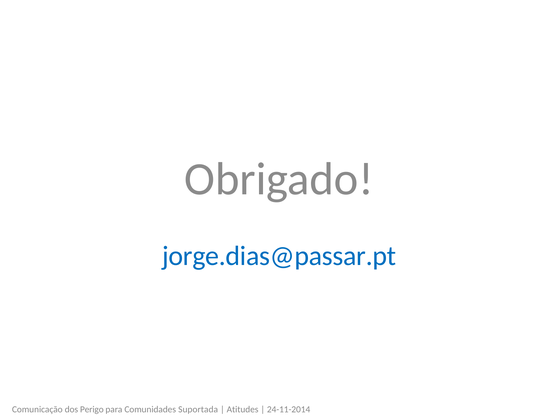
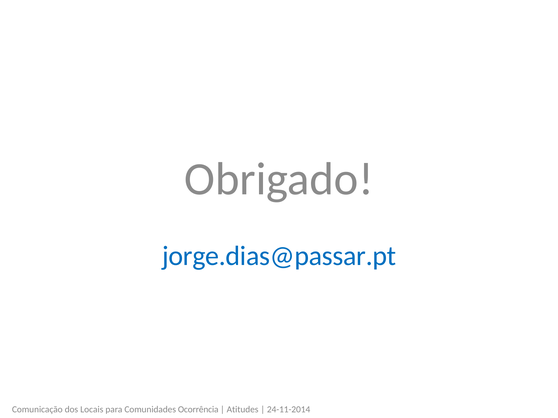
Perigo: Perigo -> Locais
Suportada: Suportada -> Ocorrência
